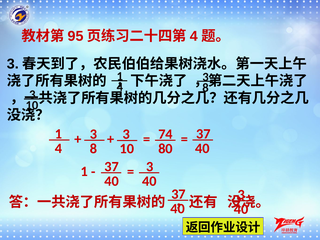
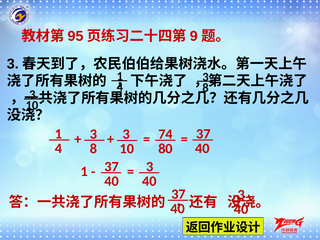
4 at (194, 36): 4 -> 9
